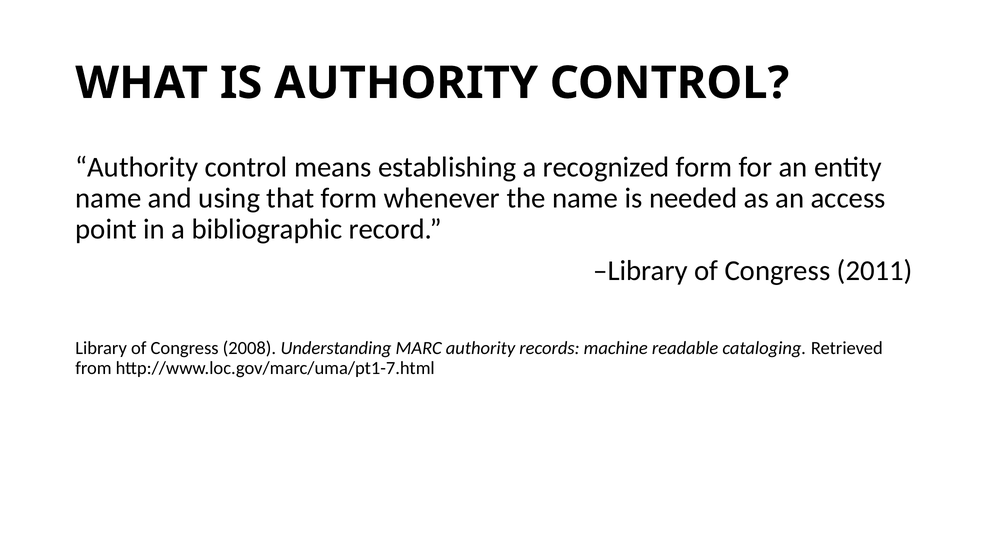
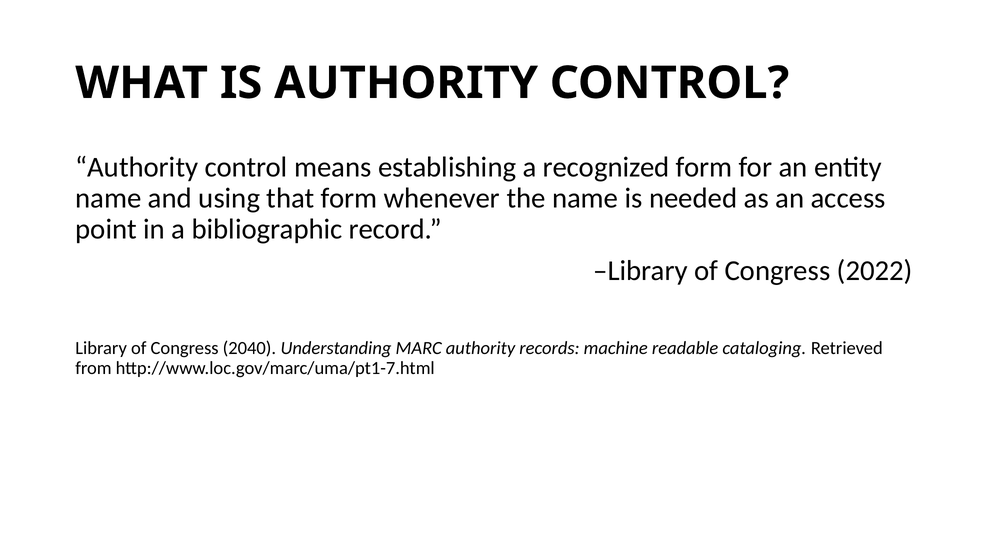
2011: 2011 -> 2022
2008: 2008 -> 2040
